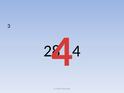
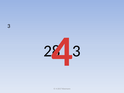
4 at (76, 51): 4 -> 3
